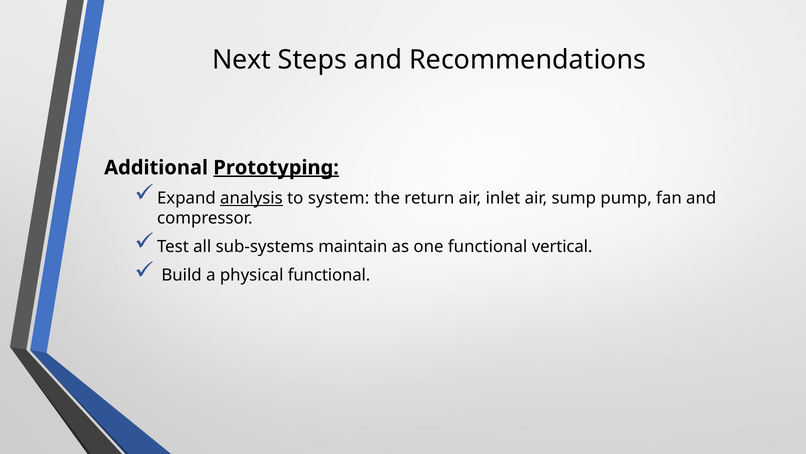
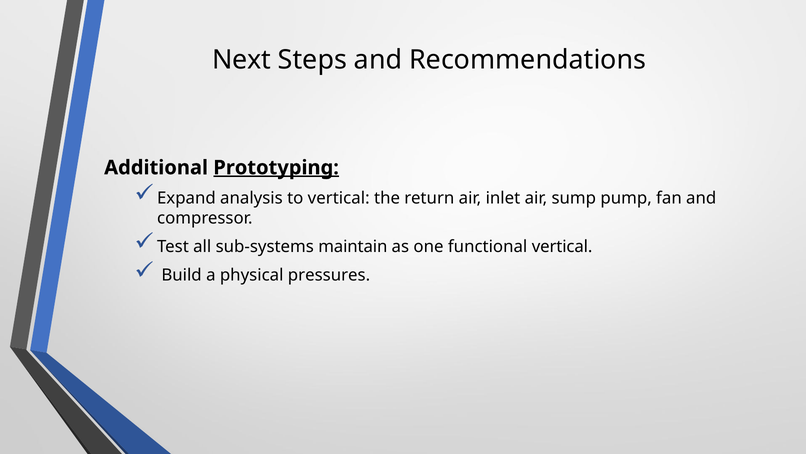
analysis underline: present -> none
to system: system -> vertical
physical functional: functional -> pressures
